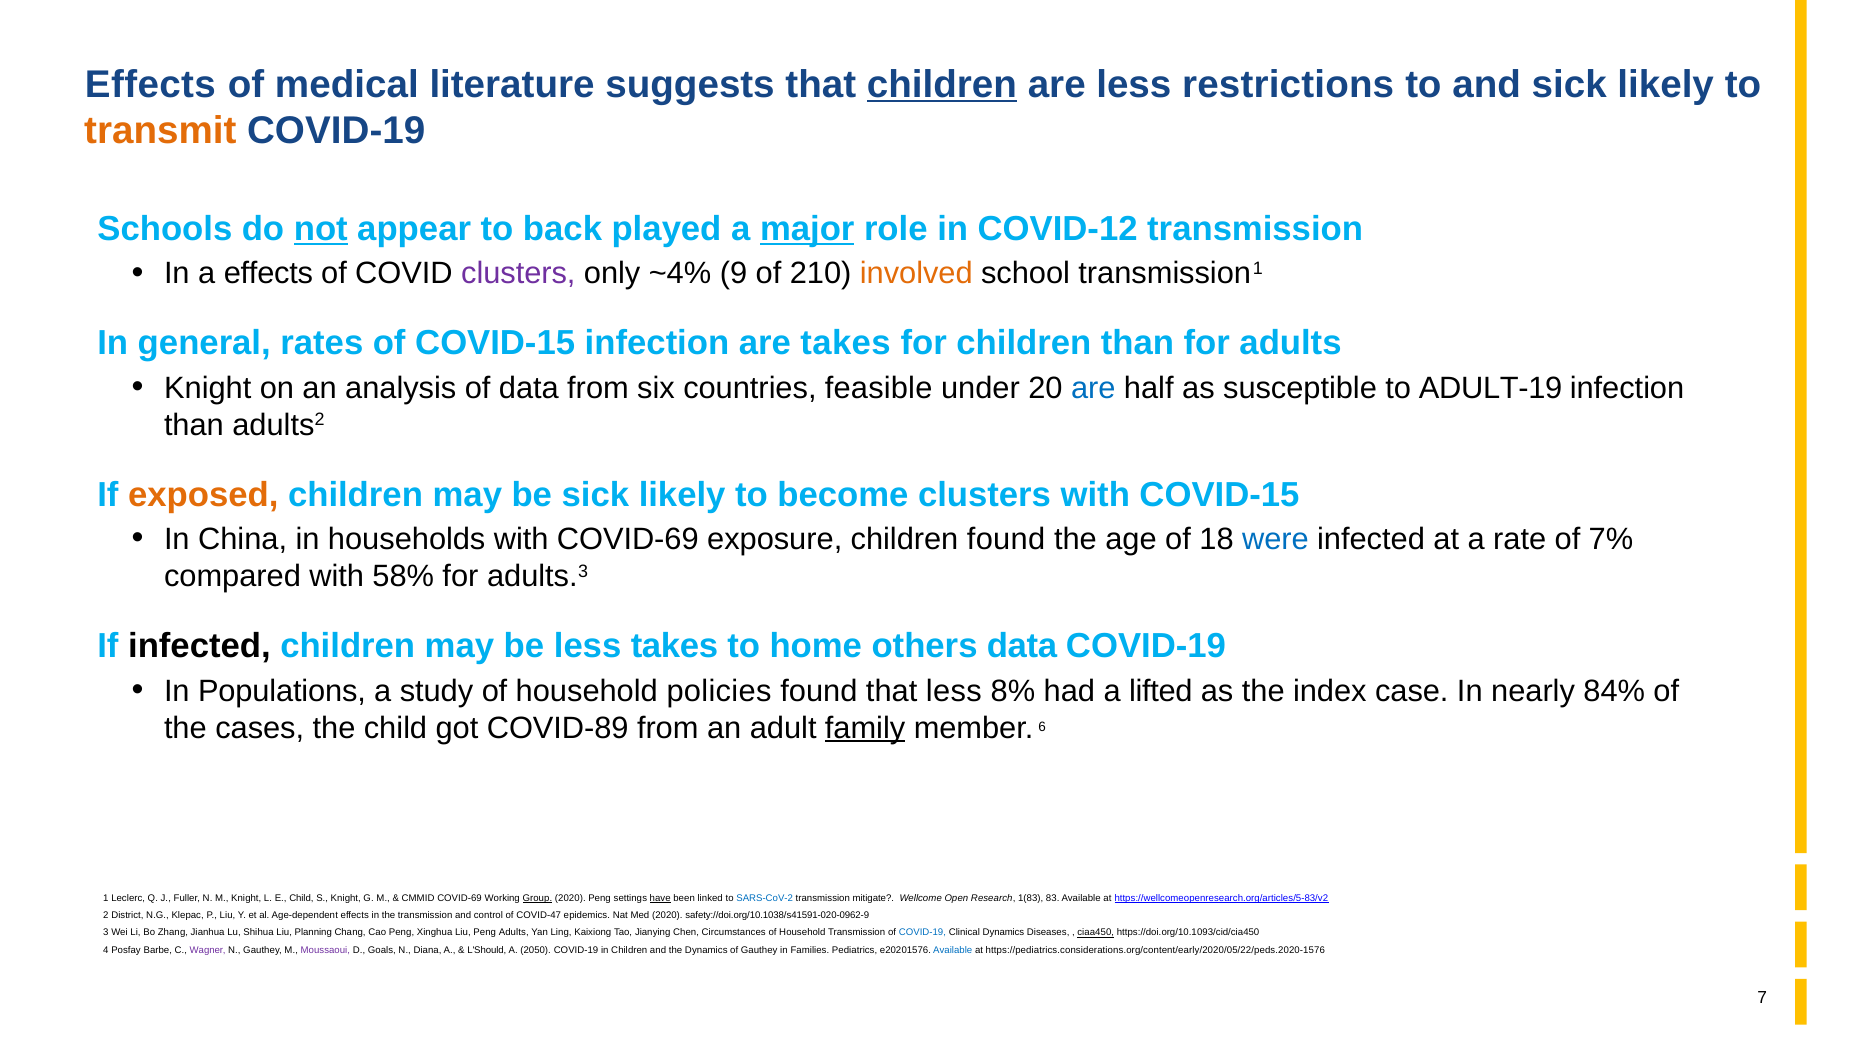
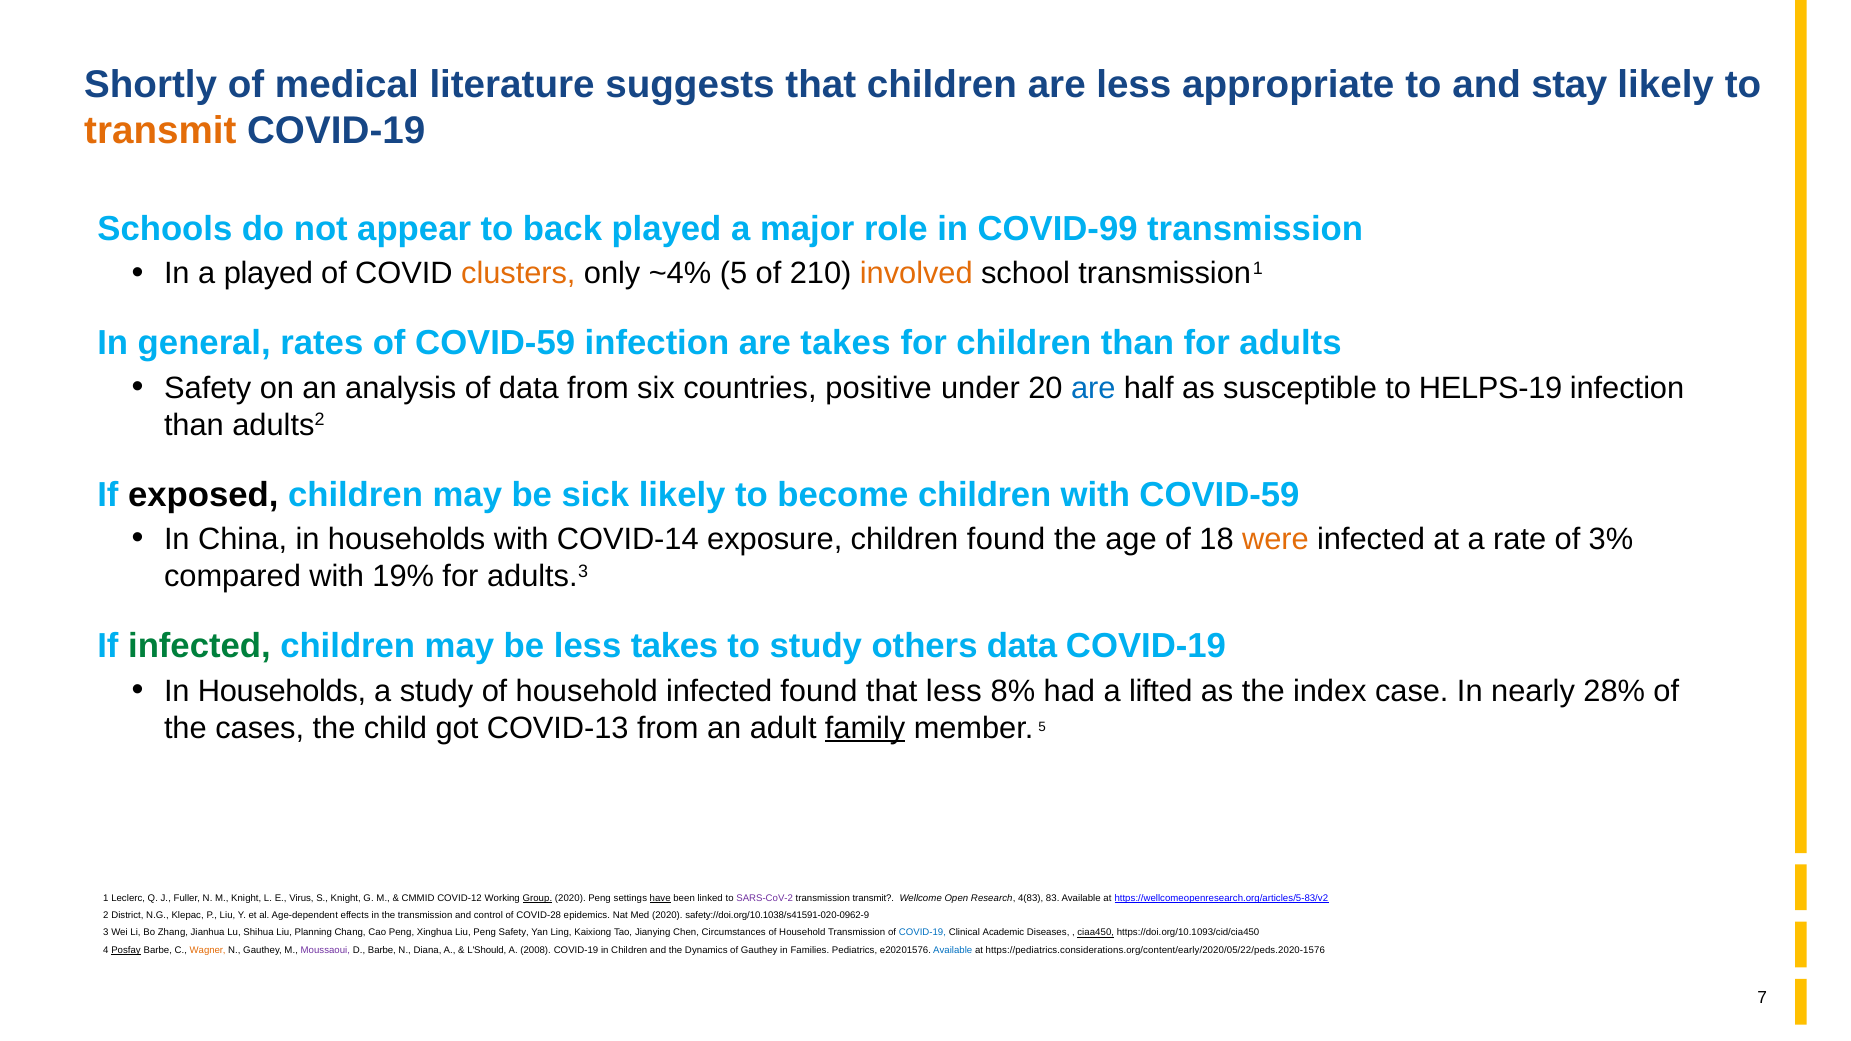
Effects at (150, 84): Effects -> Shortly
children at (942, 84) underline: present -> none
restrictions: restrictions -> appropriate
and sick: sick -> stay
not underline: present -> none
major underline: present -> none
COVID-12: COVID-12 -> COVID-99
a effects: effects -> played
clusters at (518, 274) colour: purple -> orange
~4% 9: 9 -> 5
of COVID-15: COVID-15 -> COVID-59
Knight at (208, 388): Knight -> Safety
feasible: feasible -> positive
ADULT-19: ADULT-19 -> HELPS-19
exposed colour: orange -> black
become clusters: clusters -> children
with COVID-15: COVID-15 -> COVID-59
with COVID-69: COVID-69 -> COVID-14
were colour: blue -> orange
7%: 7% -> 3%
58%: 58% -> 19%
infected at (199, 646) colour: black -> green
to home: home -> study
Populations at (282, 691): Populations -> Households
household policies: policies -> infected
84%: 84% -> 28%
COVID-89: COVID-89 -> COVID-13
member 6: 6 -> 5
E Child: Child -> Virus
CMMID COVID-69: COVID-69 -> COVID-12
SARS-CoV-2 colour: blue -> purple
transmission mitigate: mitigate -> transmit
1(83: 1(83 -> 4(83
COVID-47: COVID-47 -> COVID-28
Peng Adults: Adults -> Safety
Clinical Dynamics: Dynamics -> Academic
Posfay underline: none -> present
Wagner colour: purple -> orange
D Goals: Goals -> Barbe
2050: 2050 -> 2008
